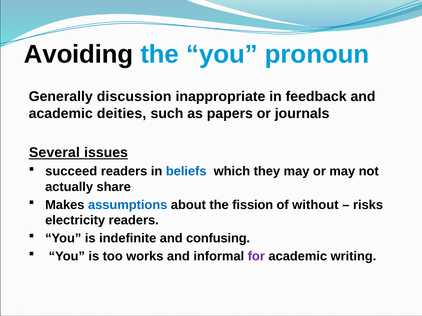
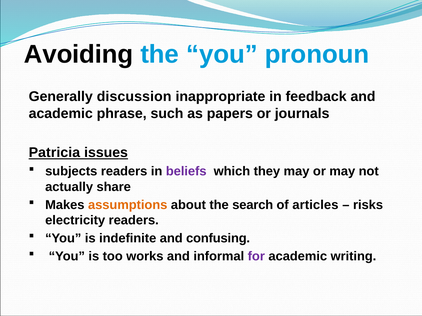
deities: deities -> phrase
Several: Several -> Patricia
succeed: succeed -> subjects
beliefs colour: blue -> purple
assumptions colour: blue -> orange
fission: fission -> search
without: without -> articles
